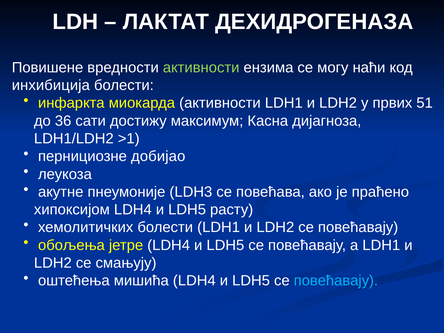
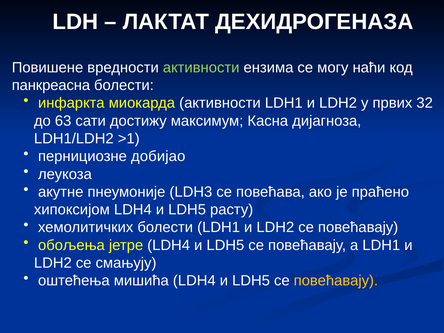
инхибиција: инхибиција -> панкреасна
51: 51 -> 32
36: 36 -> 63
повећавају at (336, 281) colour: light blue -> yellow
